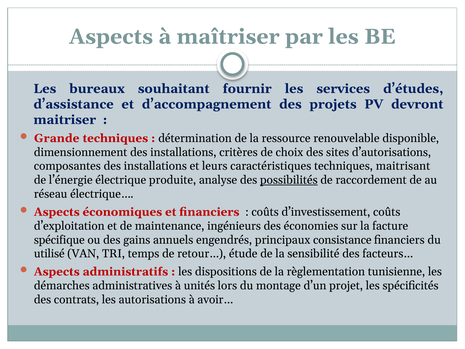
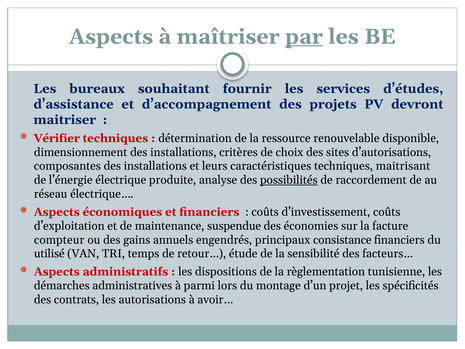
par underline: none -> present
Grande: Grande -> Vérifier
ingénieurs: ingénieurs -> suspendue
spécifique: spécifique -> compteur
unités: unités -> parmi
